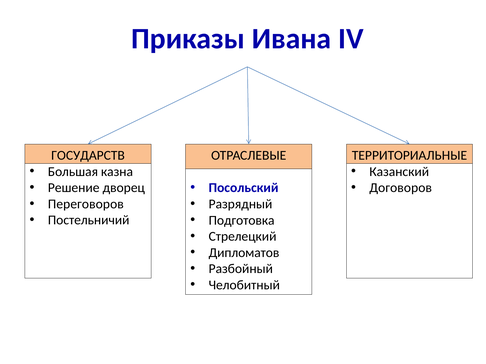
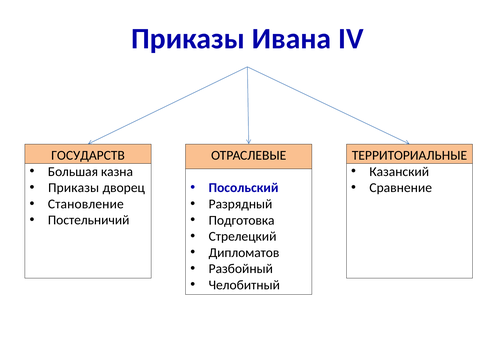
Решение at (74, 188): Решение -> Приказы
Договоров: Договоров -> Сравнение
Переговоров: Переговоров -> Становление
